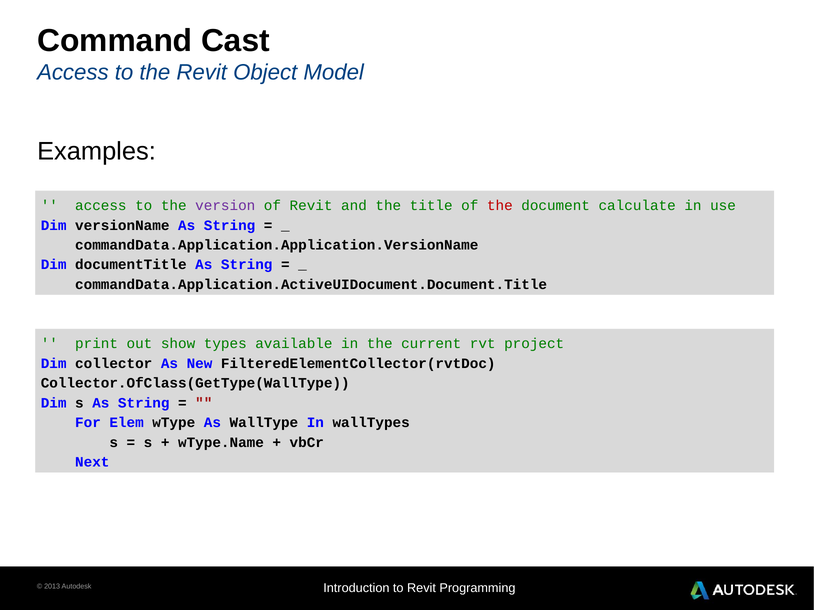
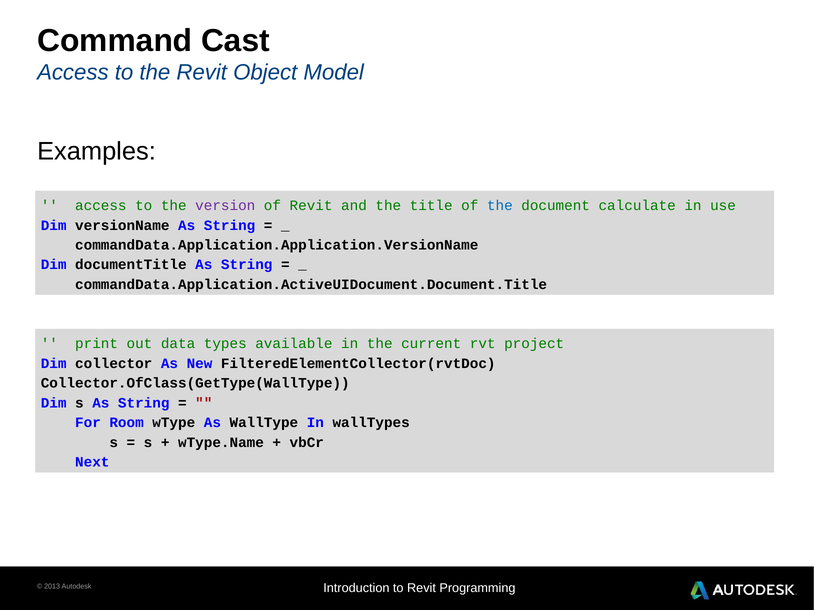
the at (500, 206) colour: red -> blue
show: show -> data
Elem: Elem -> Room
